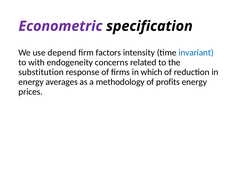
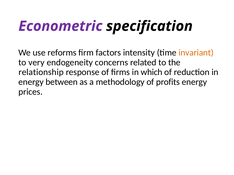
depend: depend -> reforms
invariant colour: blue -> orange
with: with -> very
substitution: substitution -> relationship
averages: averages -> between
